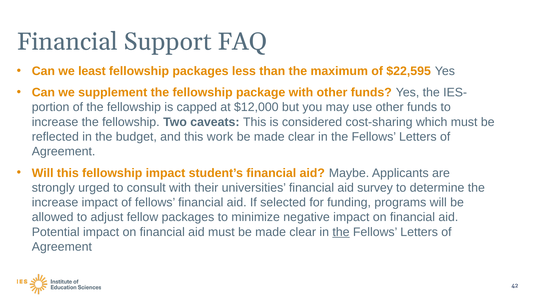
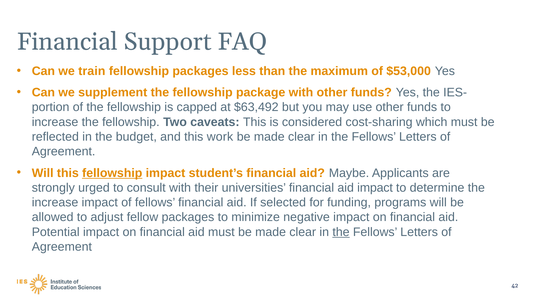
least: least -> train
$22,595: $22,595 -> $53,000
$12,000: $12,000 -> $63,492
fellowship at (112, 173) underline: none -> present
aid survey: survey -> impact
